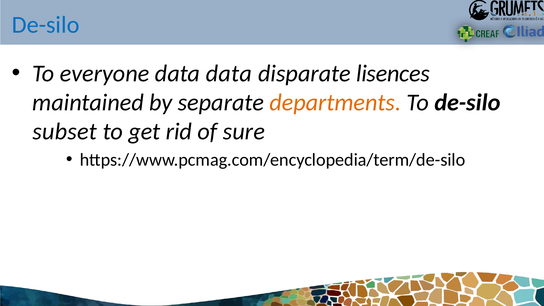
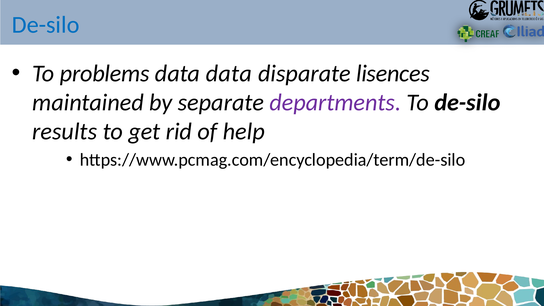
everyone: everyone -> problems
departments colour: orange -> purple
subset: subset -> results
sure: sure -> help
